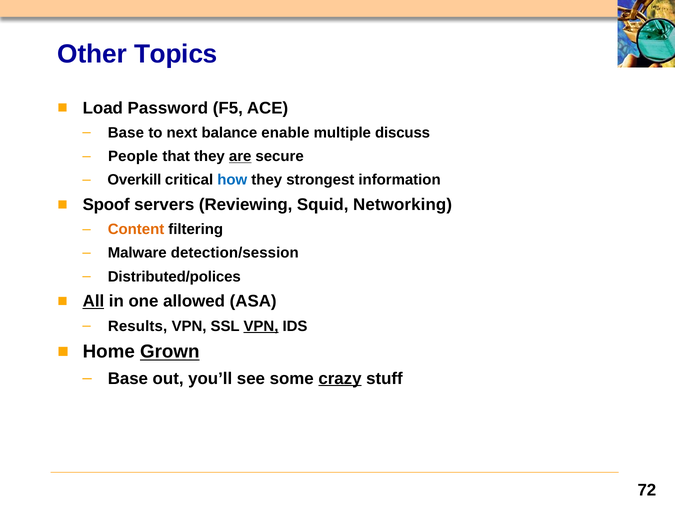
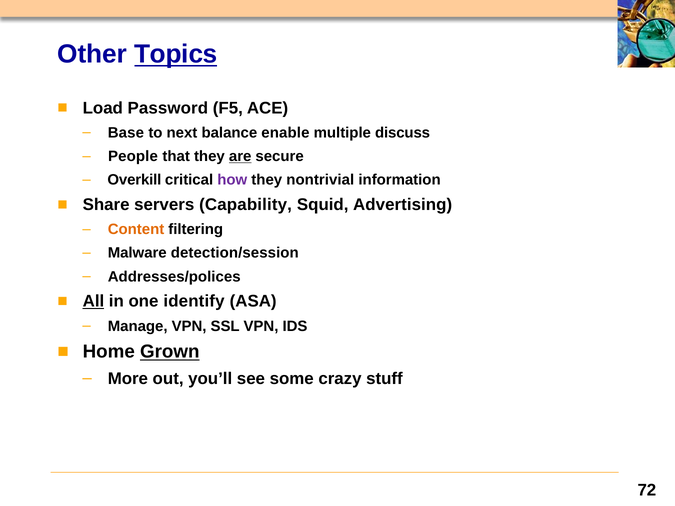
Topics underline: none -> present
how colour: blue -> purple
strongest: strongest -> nontrivial
Spoof: Spoof -> Share
Reviewing: Reviewing -> Capability
Networking: Networking -> Advertising
Distributed/polices: Distributed/polices -> Addresses/polices
allowed: allowed -> identify
Results: Results -> Manage
VPN at (261, 326) underline: present -> none
Base at (128, 379): Base -> More
crazy underline: present -> none
